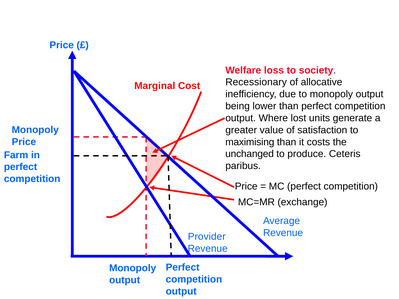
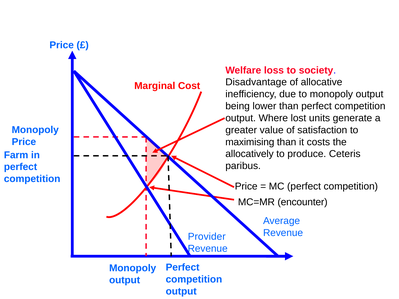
Recessionary: Recessionary -> Disadvantage
unchanged: unchanged -> allocatively
exchange: exchange -> encounter
